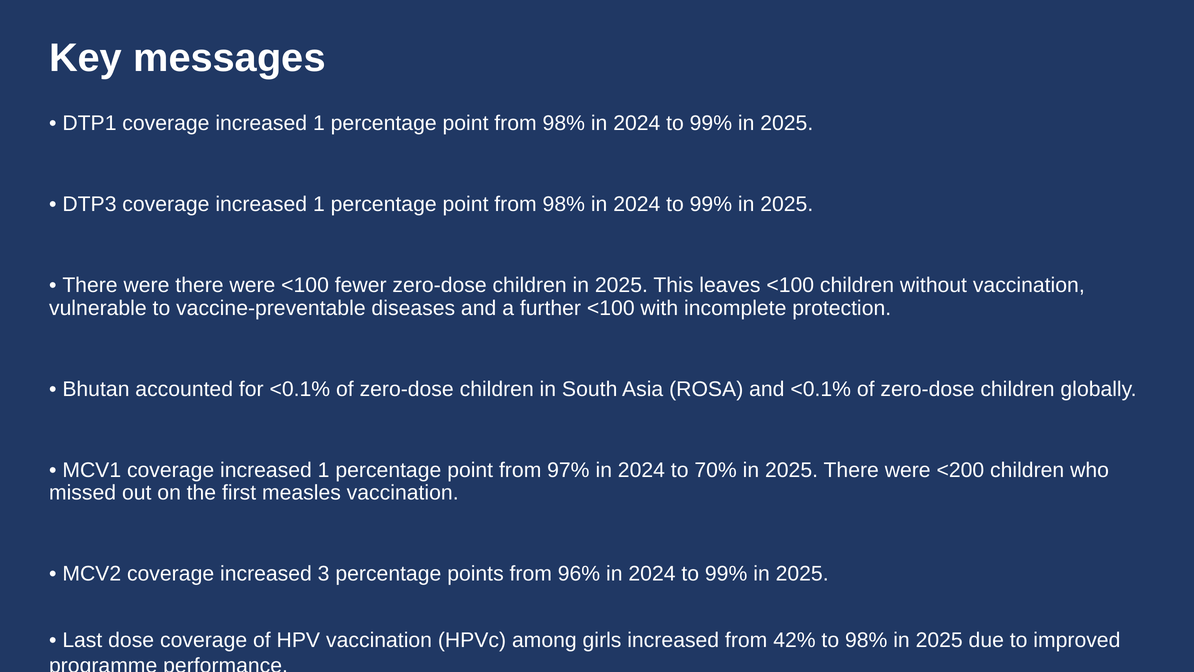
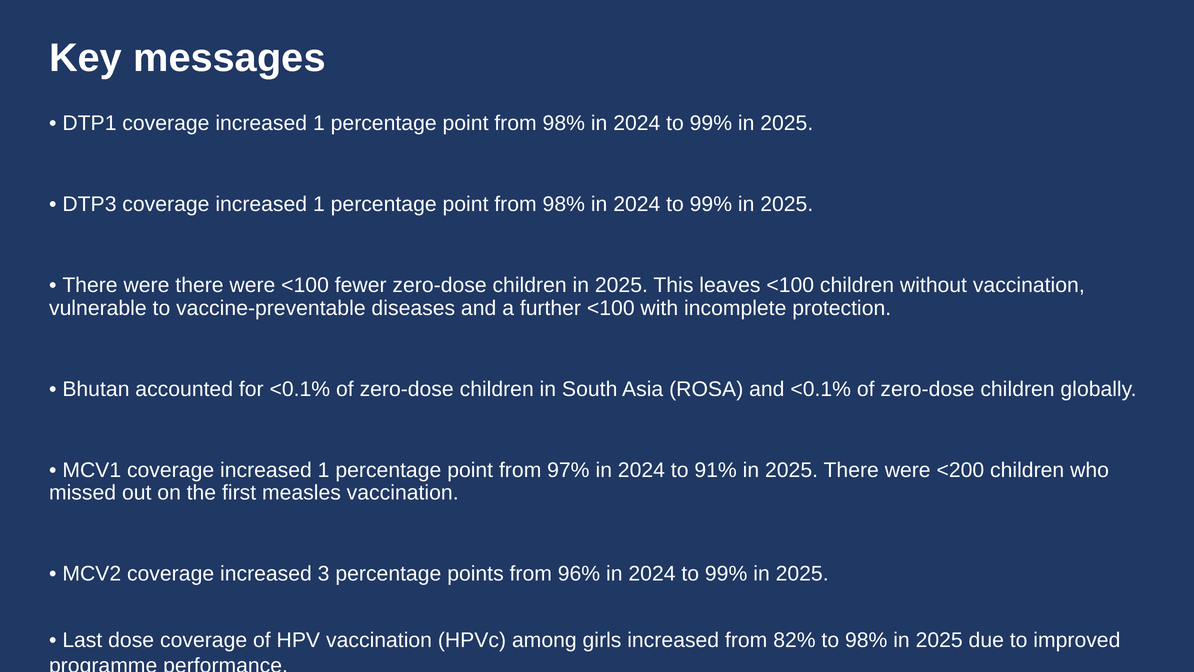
70%: 70% -> 91%
42%: 42% -> 82%
